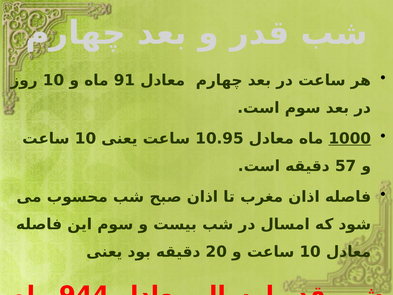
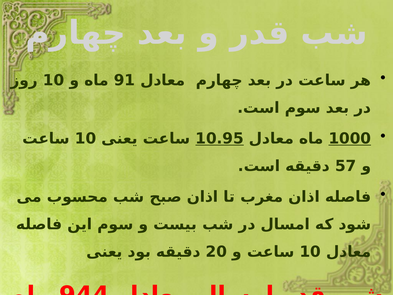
10.95 underline: none -> present
